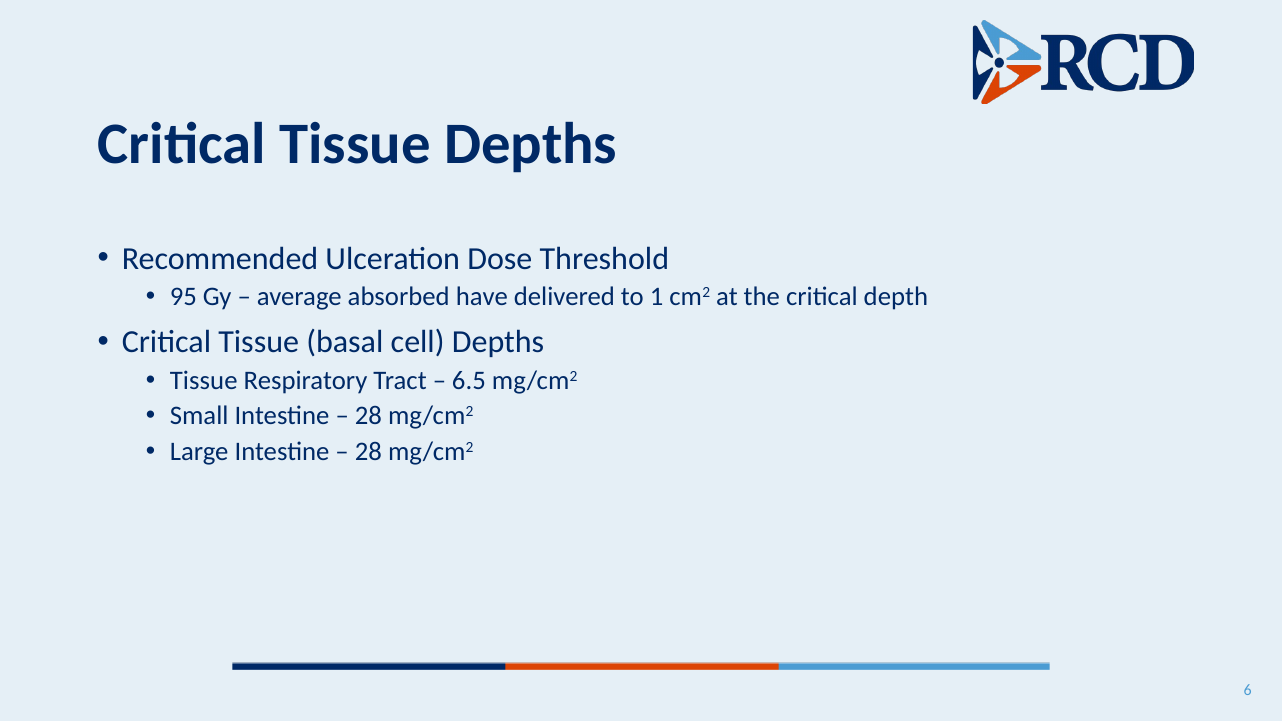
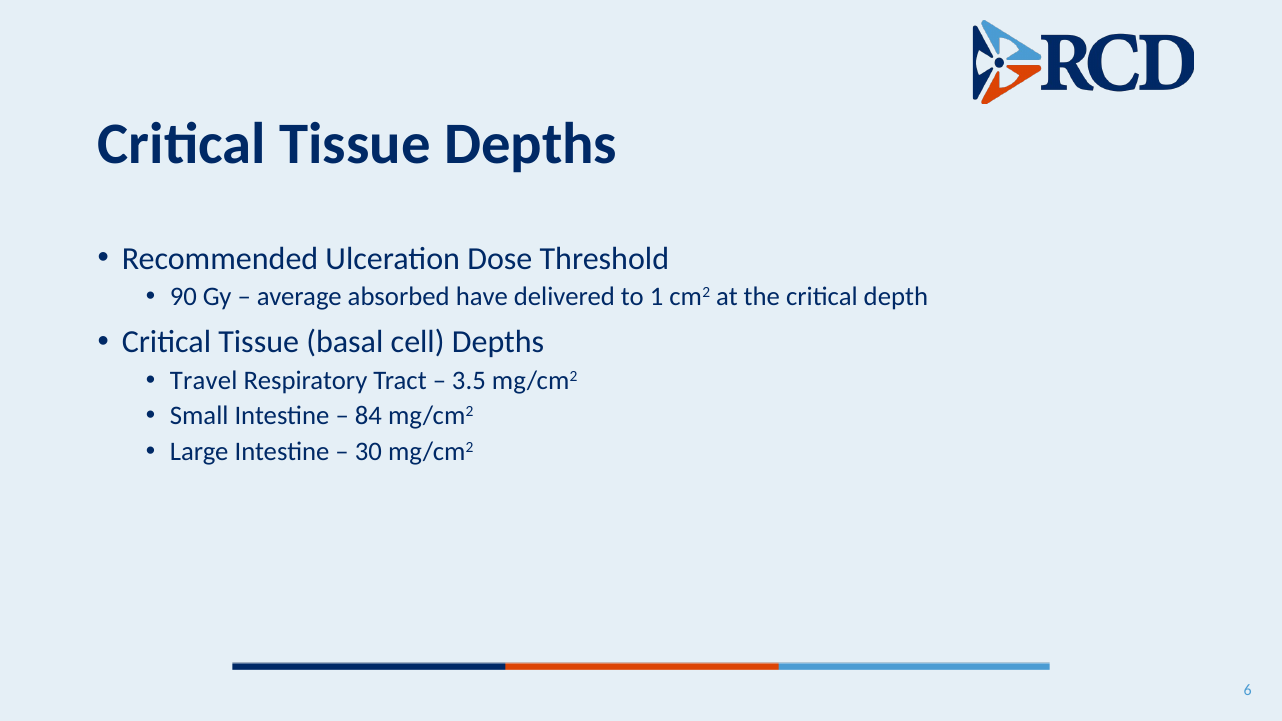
95: 95 -> 90
Tissue at (204, 380): Tissue -> Travel
6.5: 6.5 -> 3.5
28 at (368, 416): 28 -> 84
28 at (368, 452): 28 -> 30
